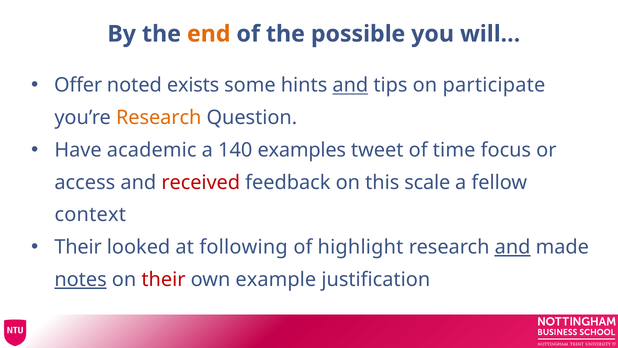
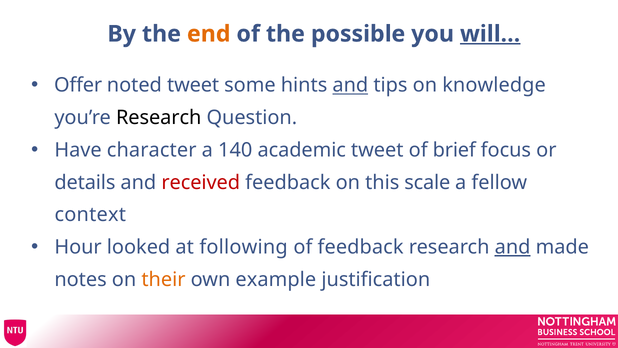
will… underline: none -> present
noted exists: exists -> tweet
participate: participate -> knowledge
Research at (159, 118) colour: orange -> black
academic: academic -> character
examples: examples -> academic
time: time -> brief
access: access -> details
Their at (78, 247): Their -> Hour
of highlight: highlight -> feedback
notes underline: present -> none
their at (163, 279) colour: red -> orange
